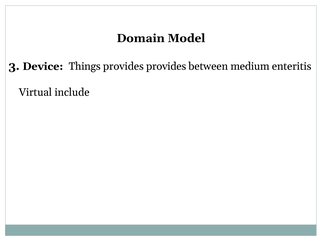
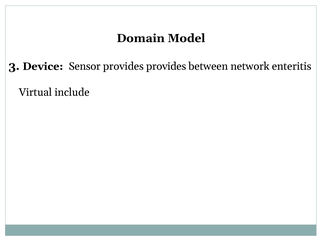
Things: Things -> Sensor
medium: medium -> network
